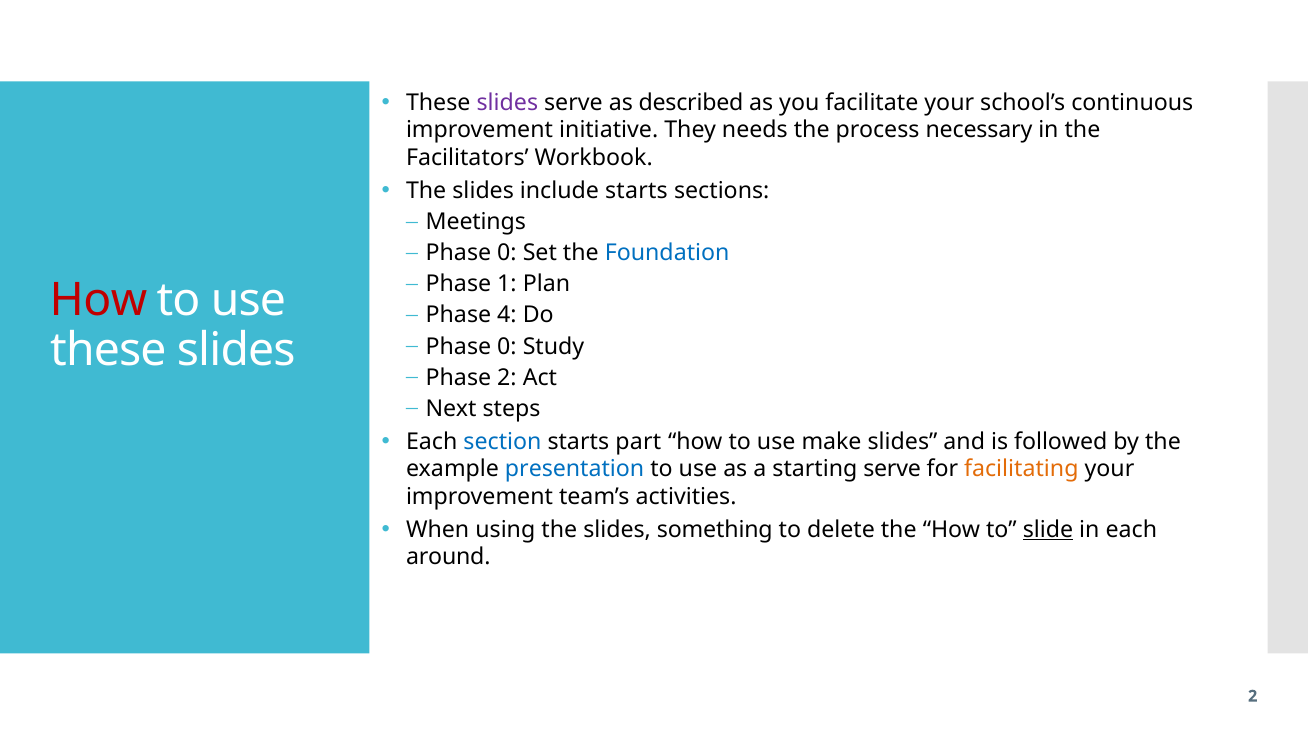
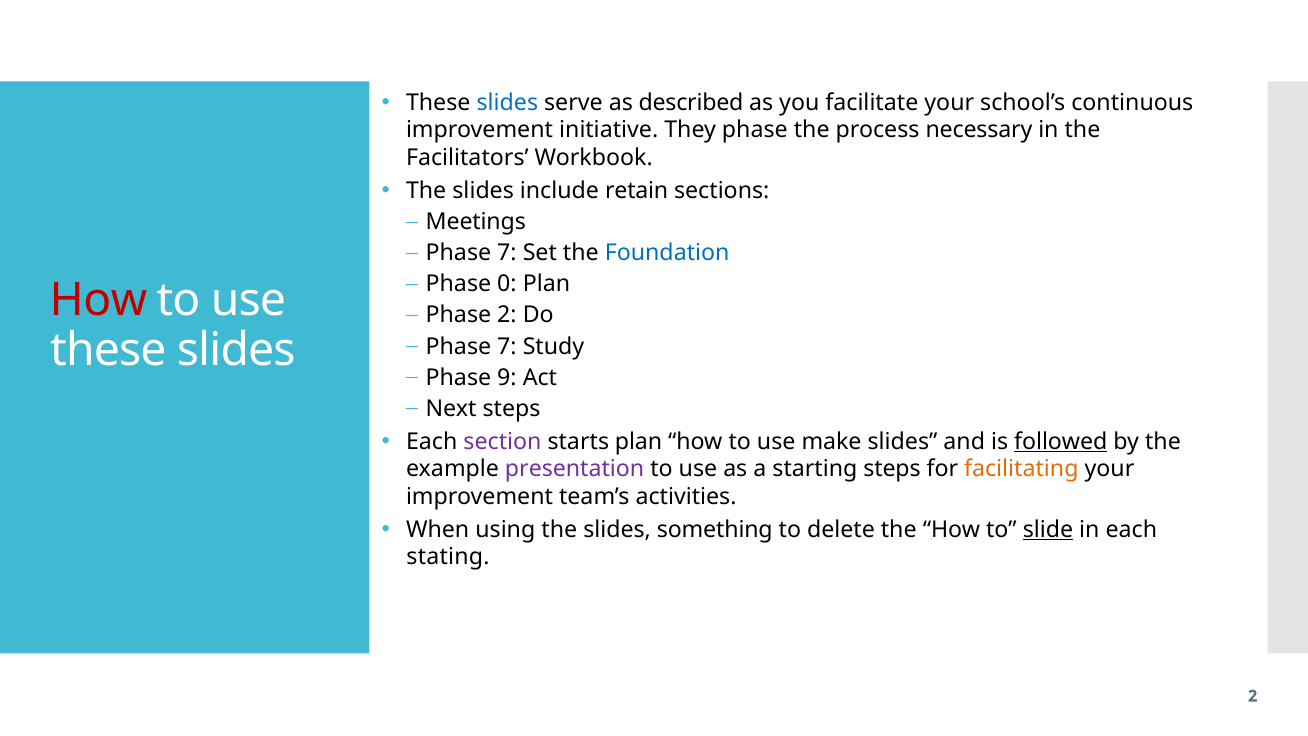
slides at (507, 103) colour: purple -> blue
They needs: needs -> phase
include starts: starts -> retain
0 at (507, 253): 0 -> 7
1: 1 -> 0
Phase 4: 4 -> 2
0 at (507, 346): 0 -> 7
Phase 2: 2 -> 9
section colour: blue -> purple
starts part: part -> plan
followed underline: none -> present
presentation colour: blue -> purple
starting serve: serve -> steps
around: around -> stating
